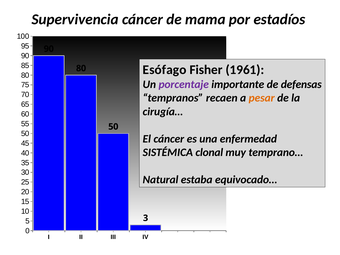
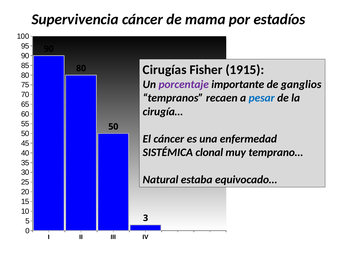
Esófago: Esófago -> Cirugías
1961: 1961 -> 1915
defensas: defensas -> ganglios
pesar colour: orange -> blue
